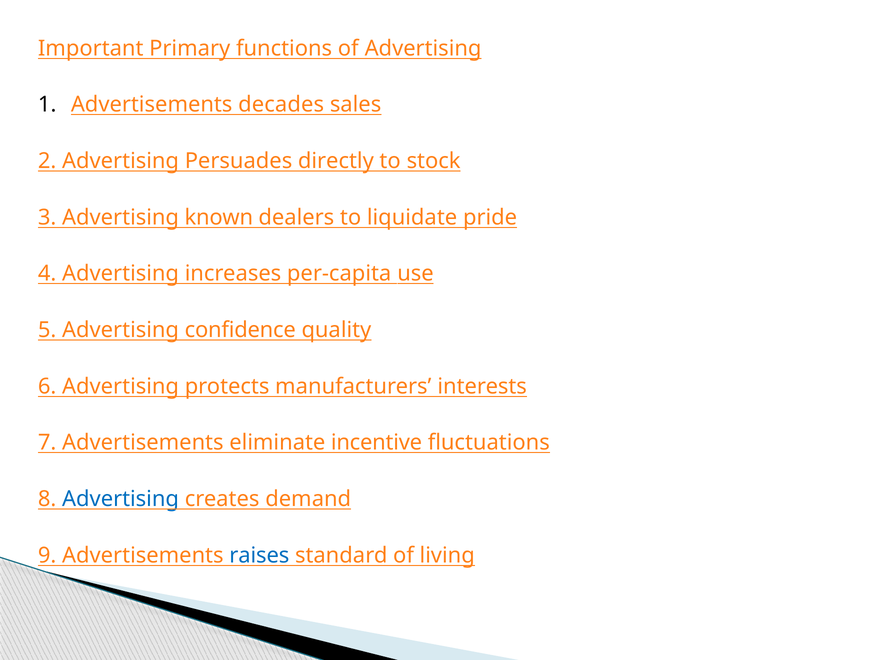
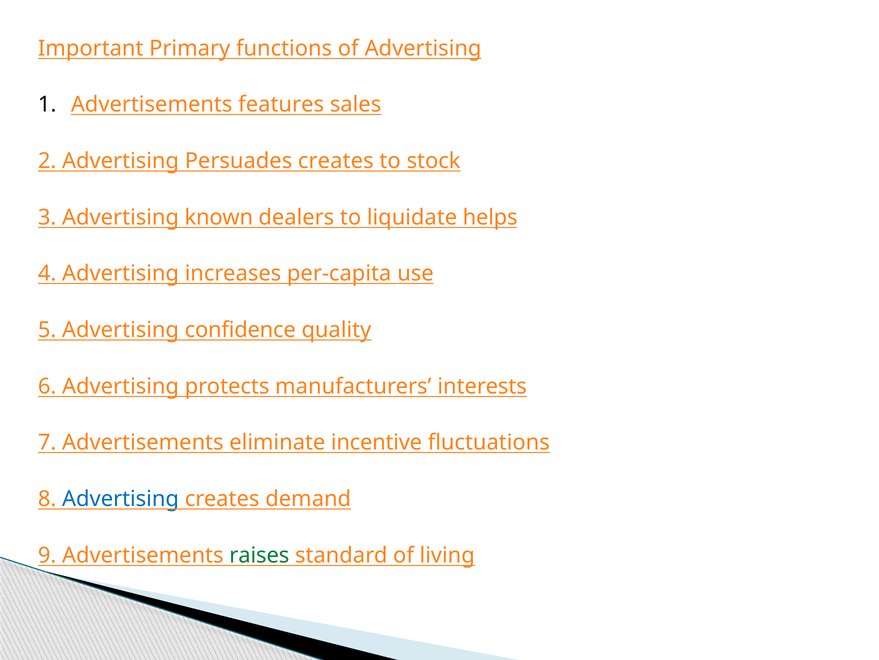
decades: decades -> features
Persuades directly: directly -> creates
pride: pride -> helps
raises colour: blue -> green
